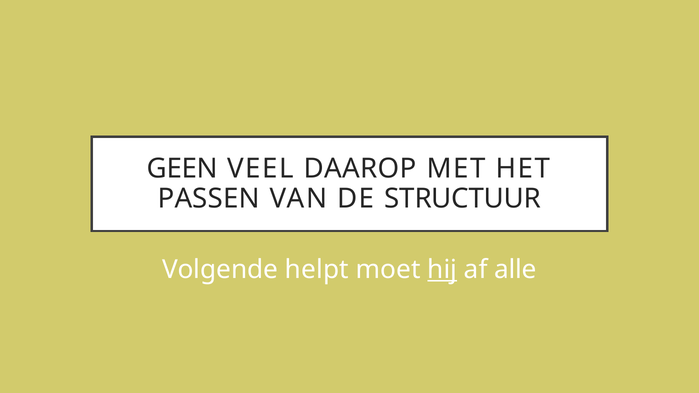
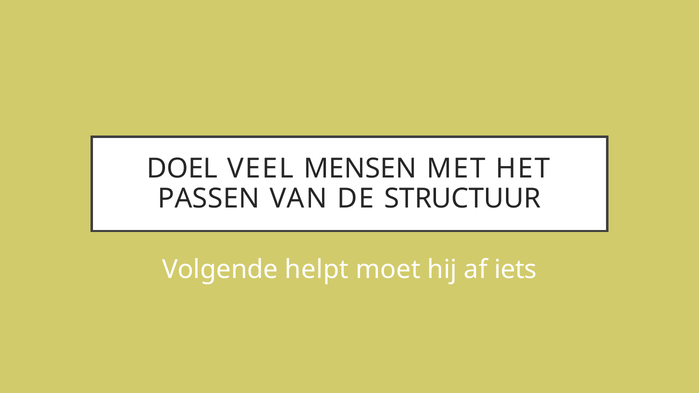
GEEN: GEEN -> DOEL
DAAROP: DAAROP -> MENSEN
hij underline: present -> none
alle: alle -> iets
